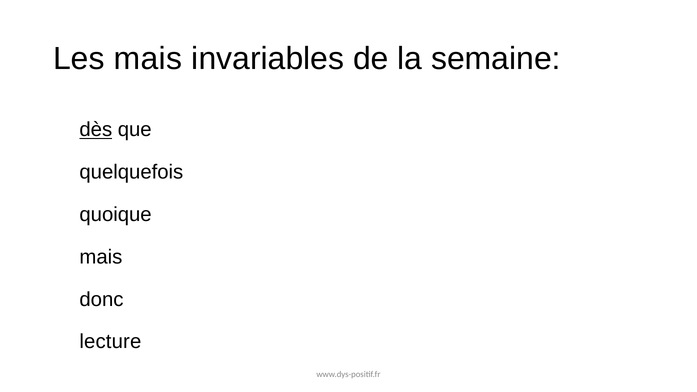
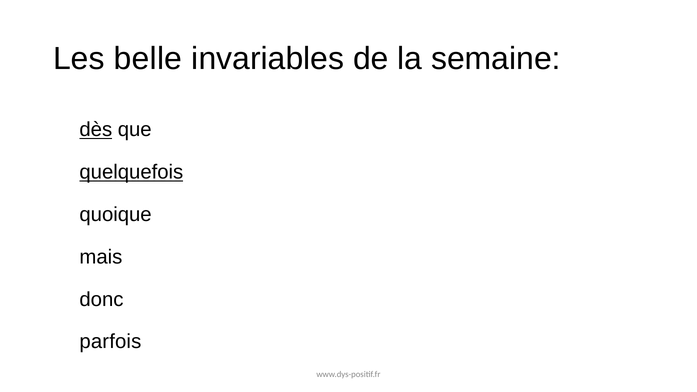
Les mais: mais -> belle
quelquefois underline: none -> present
lecture: lecture -> parfois
